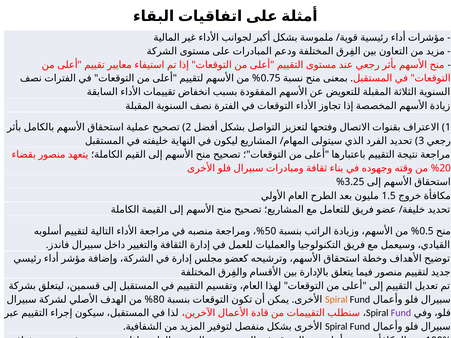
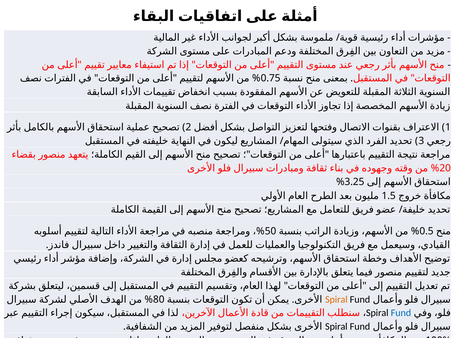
Fund at (401, 313) colour: purple -> blue
